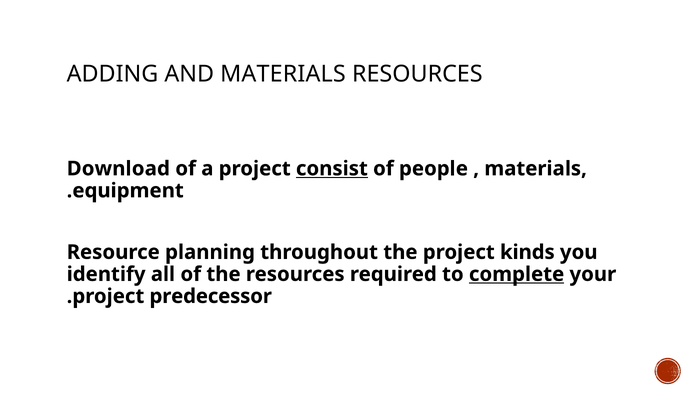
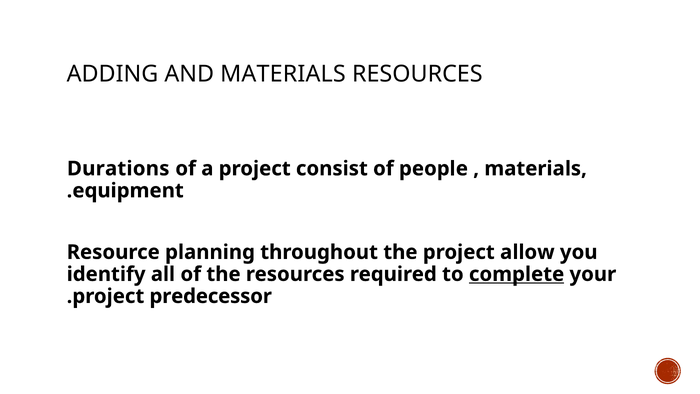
Download: Download -> Durations
consist underline: present -> none
kinds: kinds -> allow
